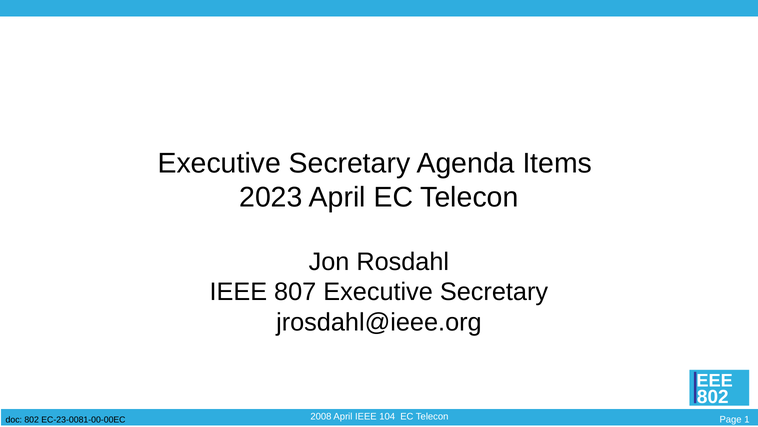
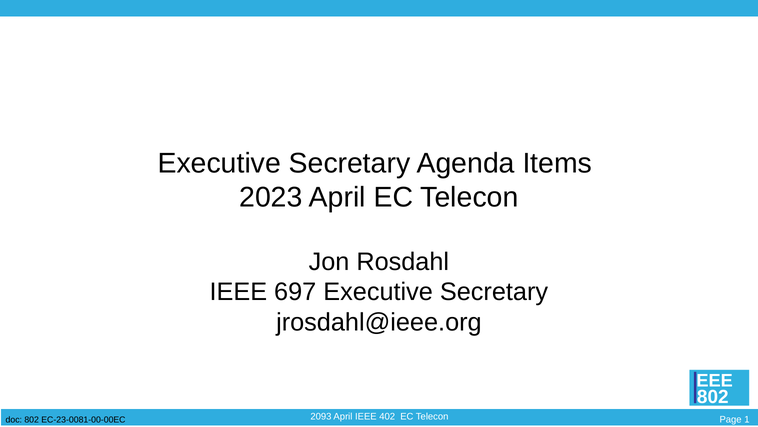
807: 807 -> 697
2008: 2008 -> 2093
104: 104 -> 402
